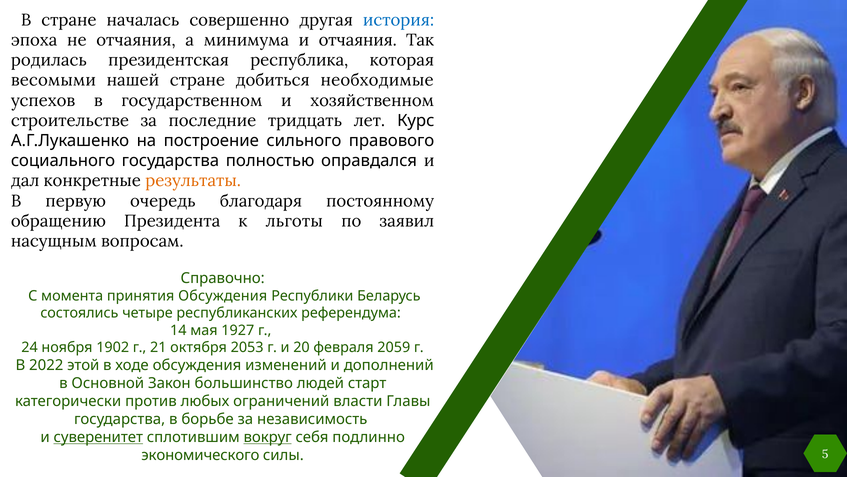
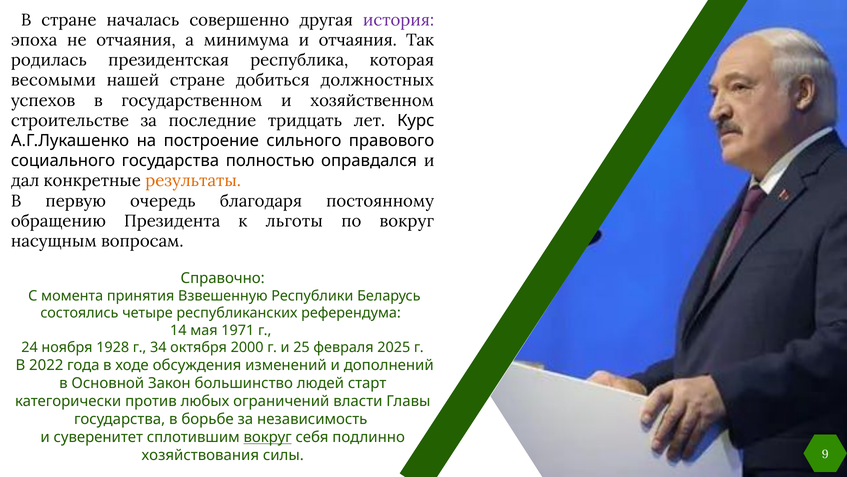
история colour: blue -> purple
необходимые: необходимые -> должностных
по заявил: заявил -> вокруг
принятия Обсуждения: Обсуждения -> Взвешенную
1927: 1927 -> 1971
1902: 1902 -> 1928
21: 21 -> 34
2053: 2053 -> 2000
20: 20 -> 25
2059: 2059 -> 2025
этой: этой -> года
суверенитет underline: present -> none
экономического: экономического -> хозяйствования
5: 5 -> 9
